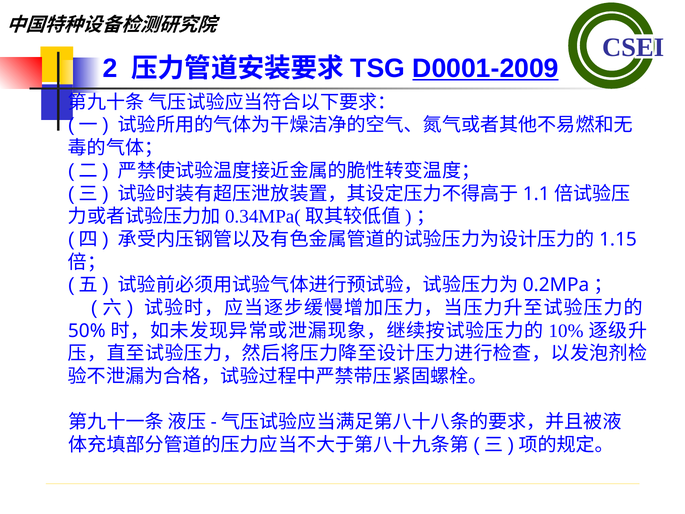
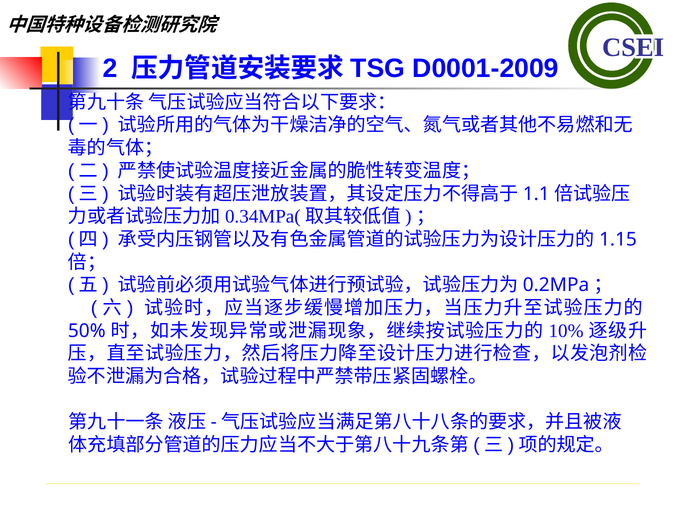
D0001-2009 underline: present -> none
